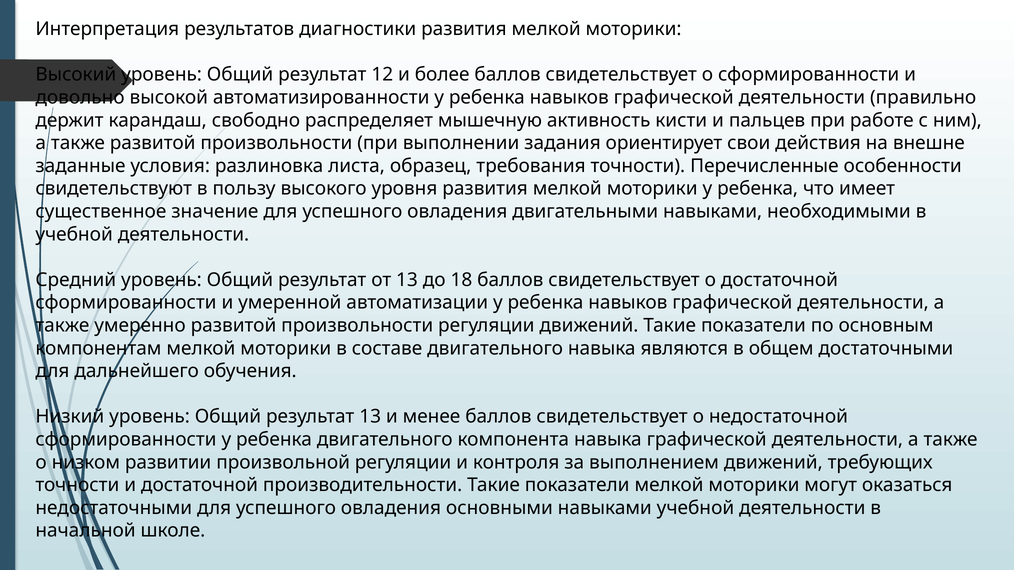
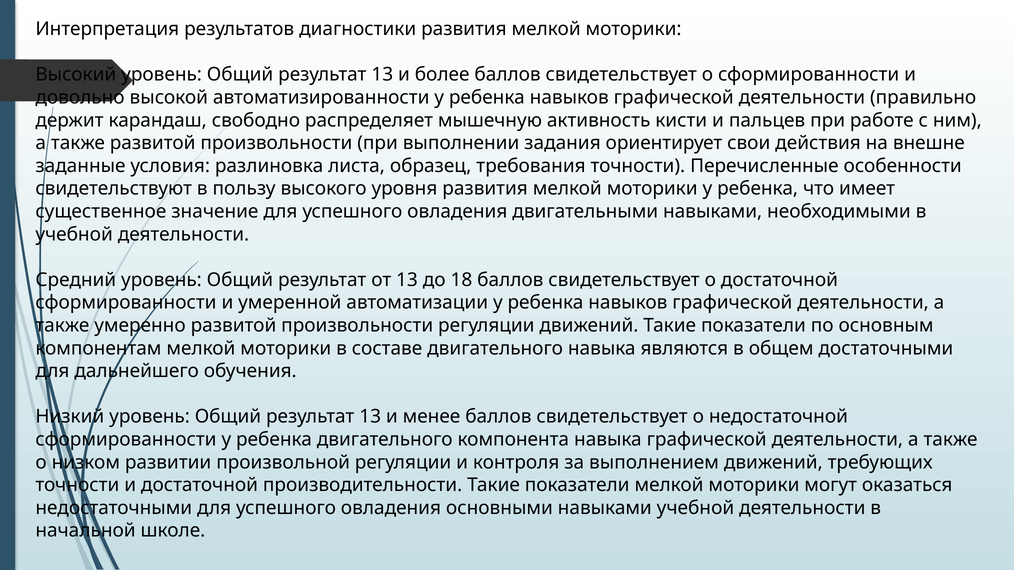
12 at (382, 75): 12 -> 13
